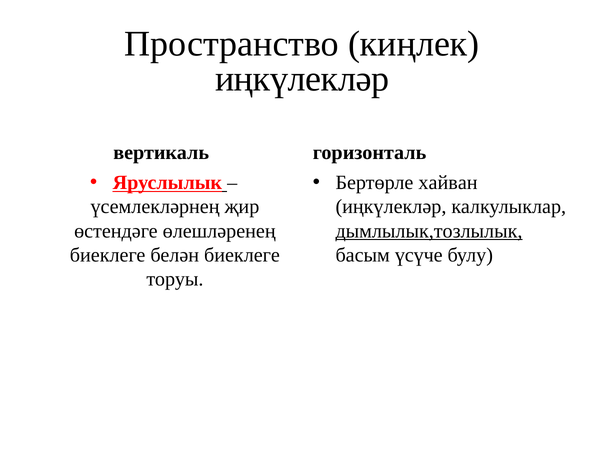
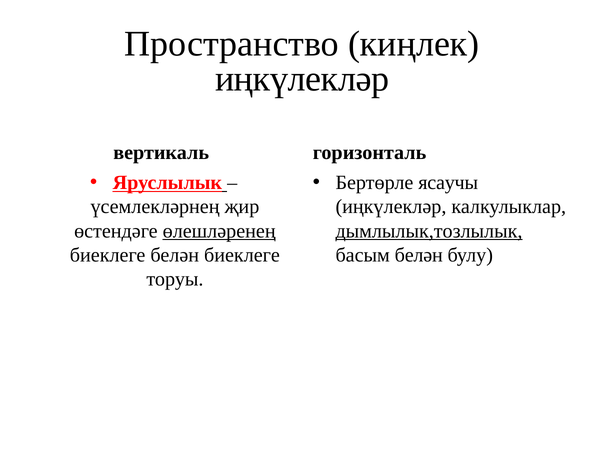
хайван: хайван -> ясаучы
өлешләренең underline: none -> present
басым үсүче: үсүче -> белән
